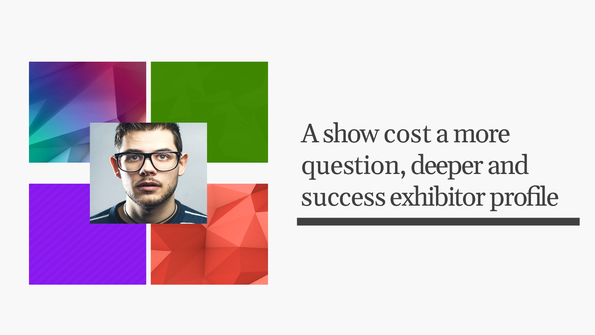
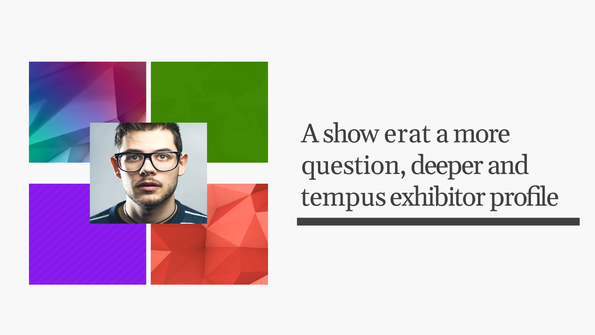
cost: cost -> erat
success: success -> tempus
